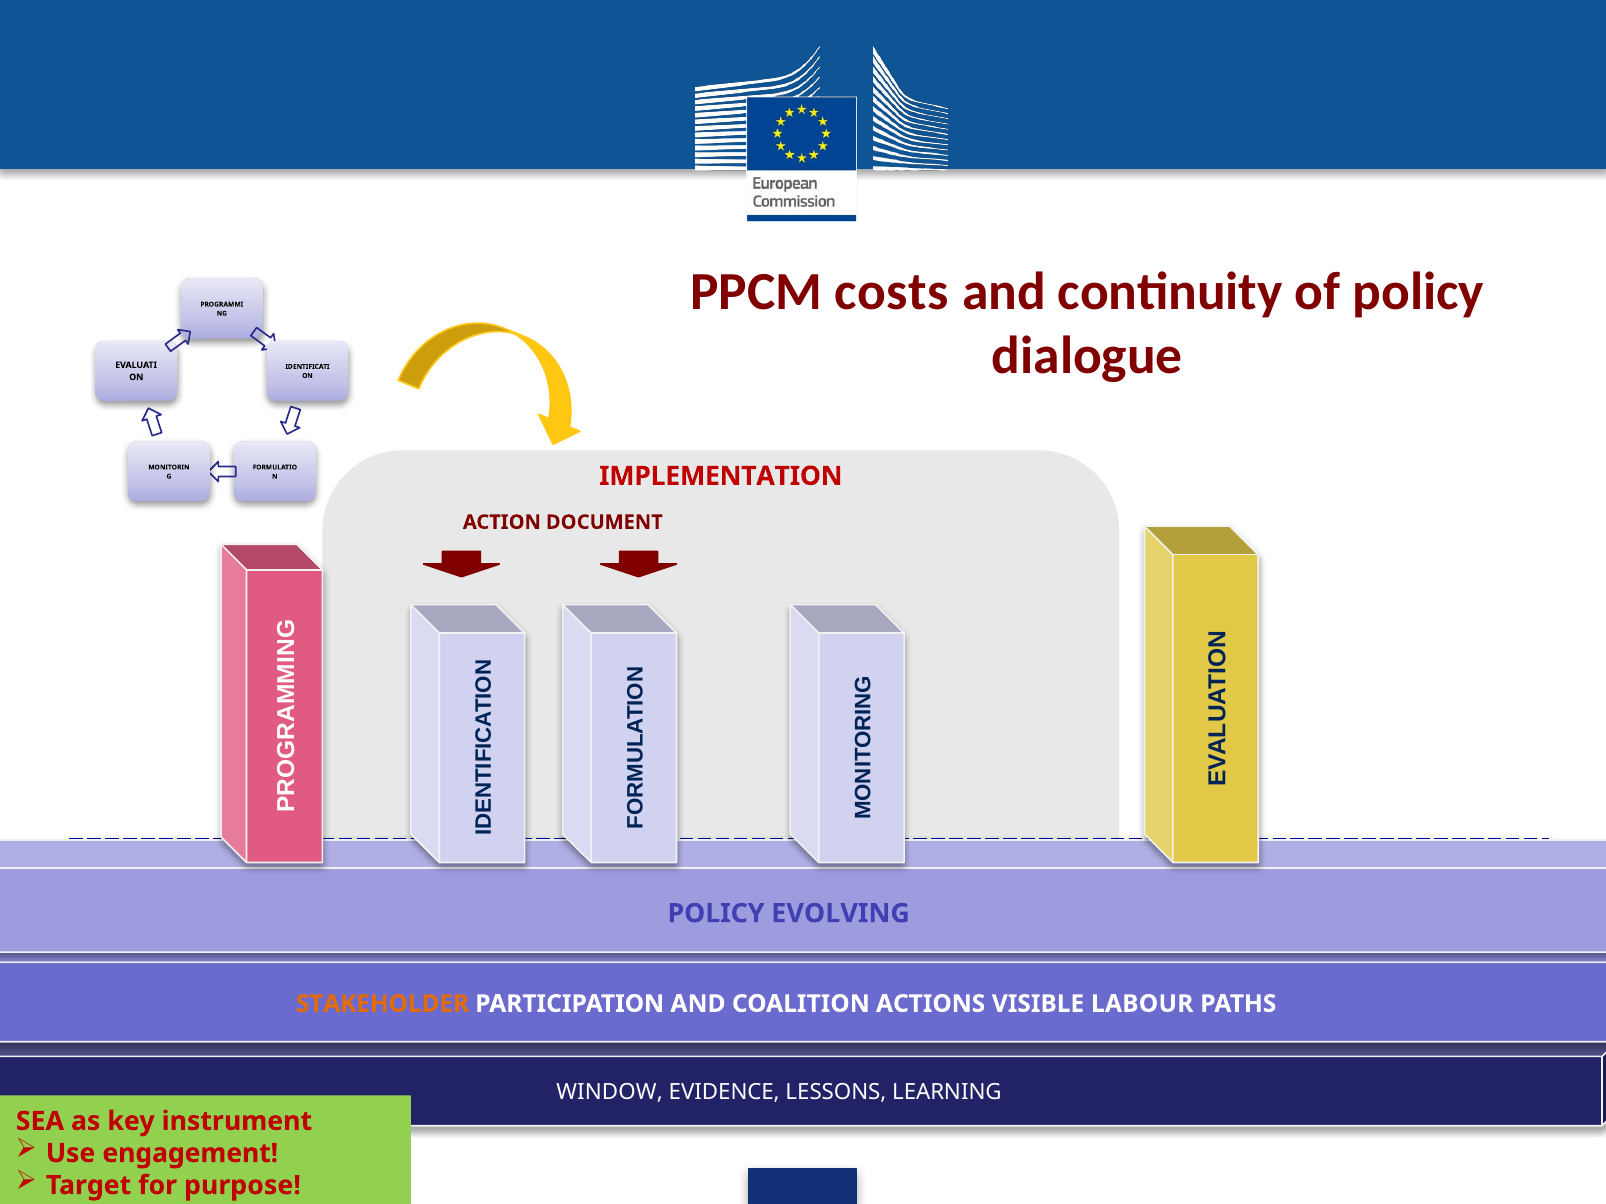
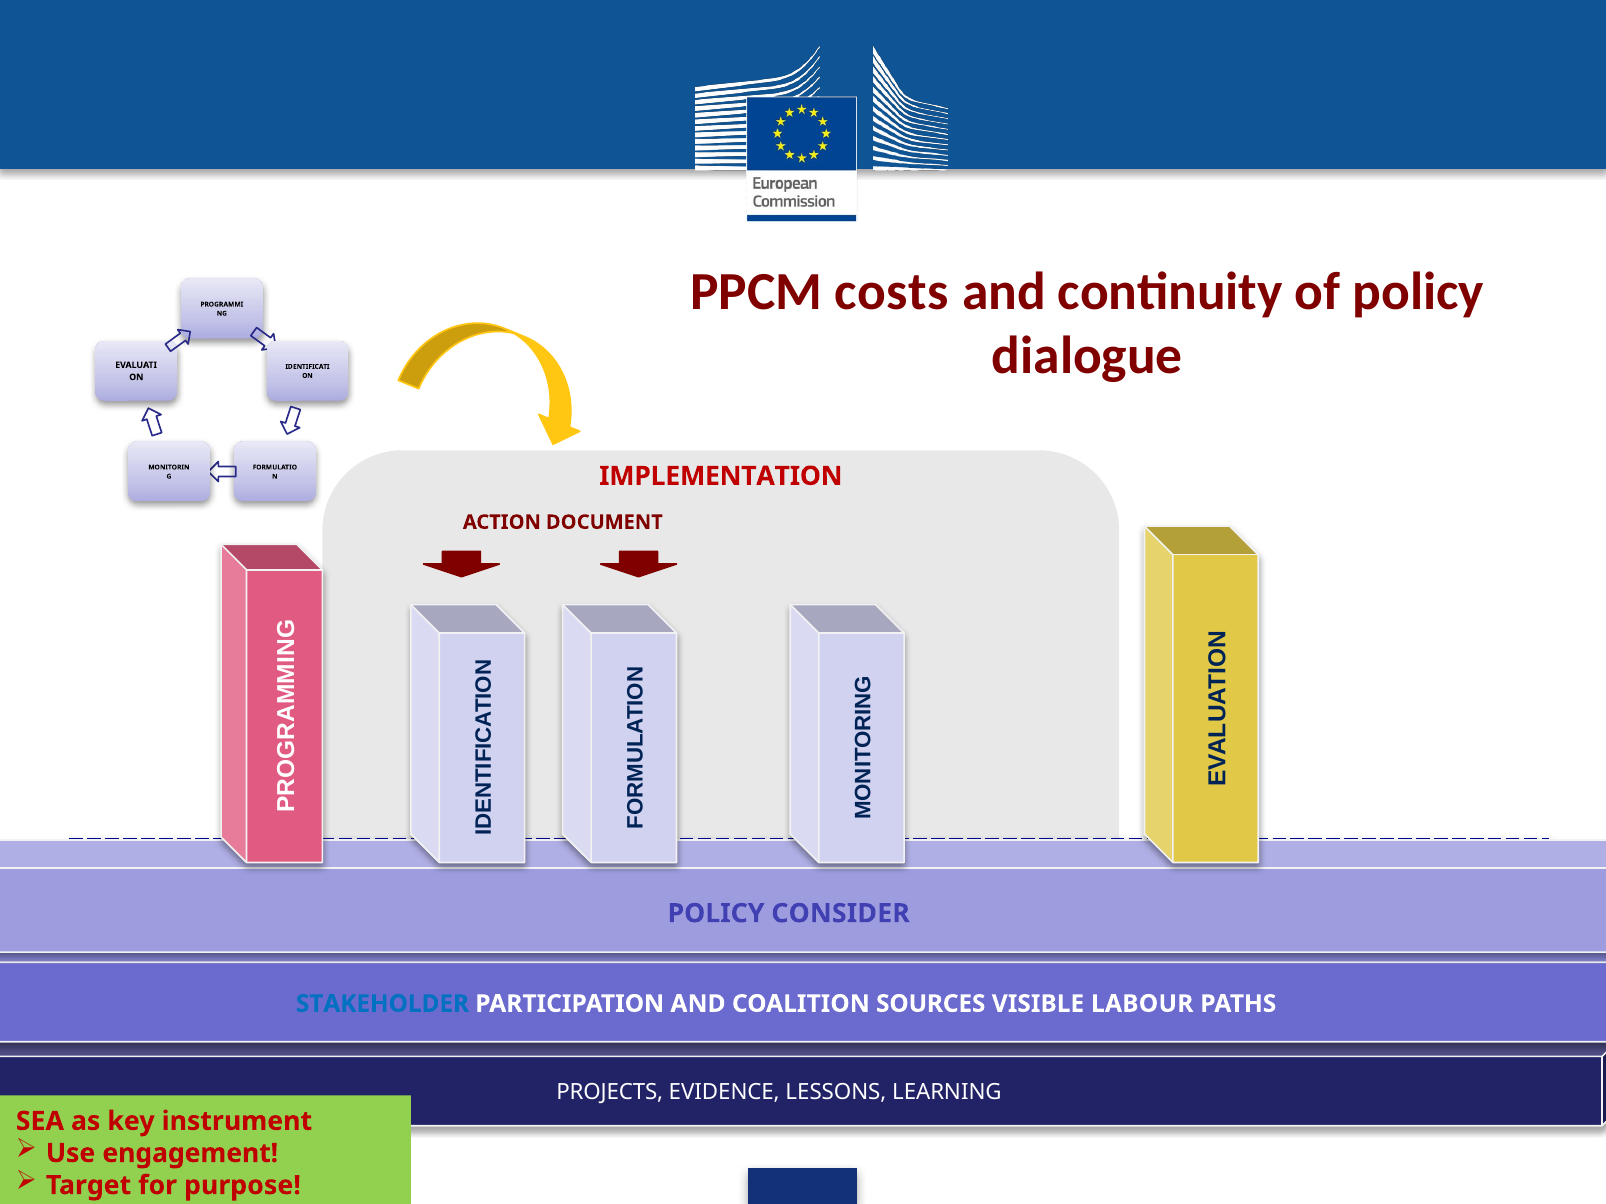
EVOLVING: EVOLVING -> CONSIDER
STAKEHOLDER colour: orange -> blue
ACTIONS: ACTIONS -> SOURCES
WINDOW: WINDOW -> PROJECTS
